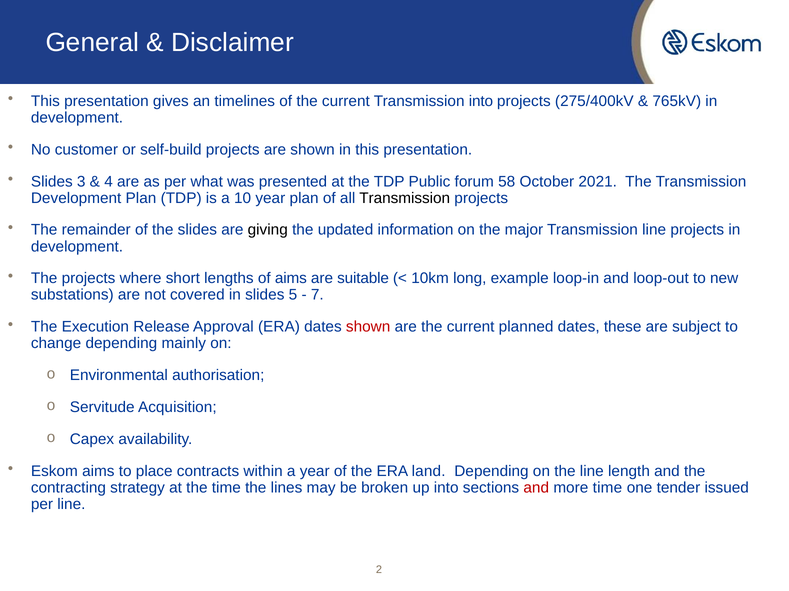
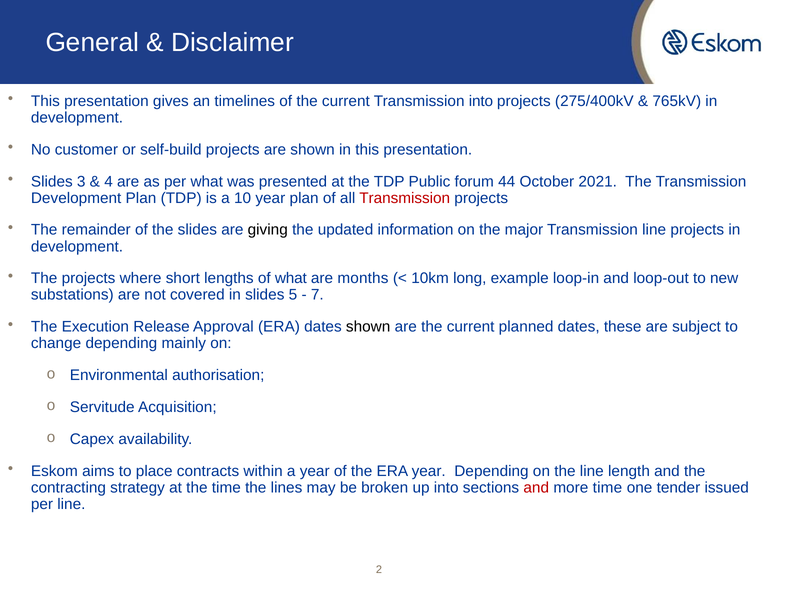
58: 58 -> 44
Transmission at (405, 198) colour: black -> red
of aims: aims -> what
suitable: suitable -> months
shown at (368, 327) colour: red -> black
ERA land: land -> year
